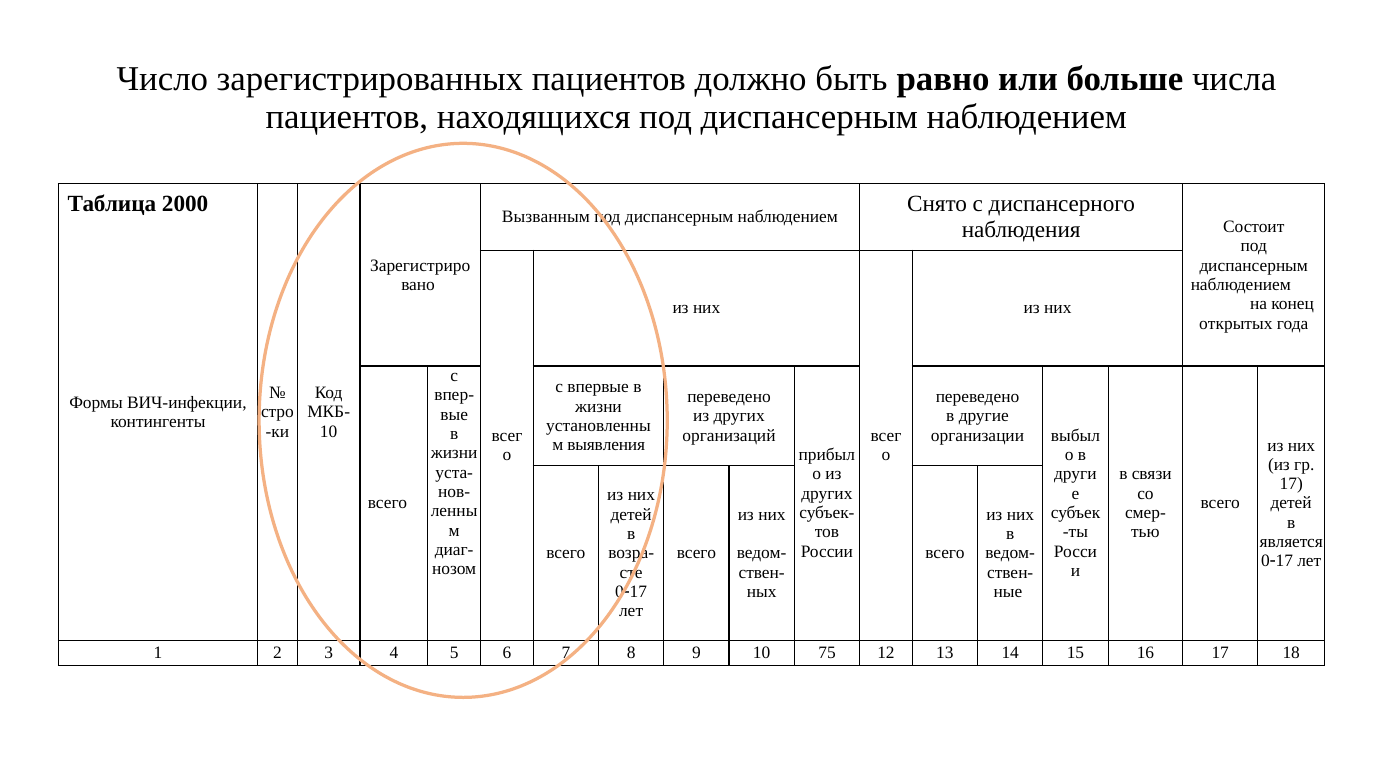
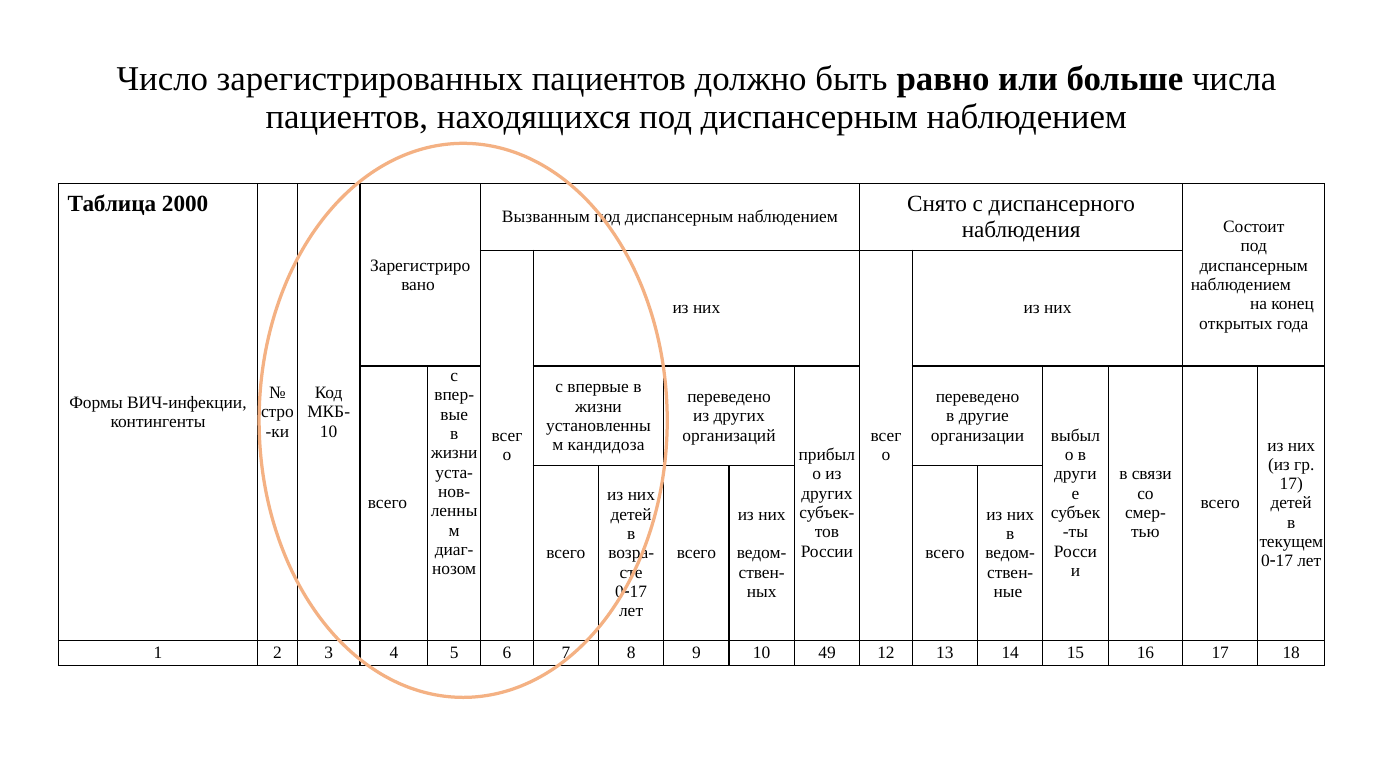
выявления: выявления -> кандидоза
является: является -> текущем
75: 75 -> 49
